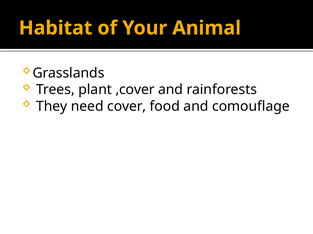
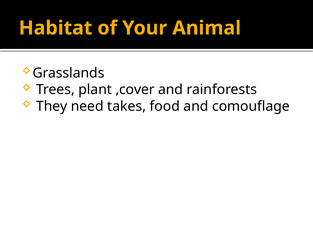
cover: cover -> takes
